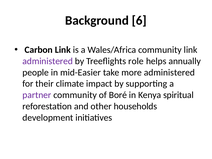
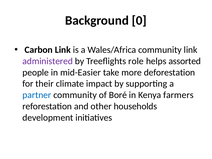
6: 6 -> 0
annually: annually -> assorted
more administered: administered -> deforestation
partner colour: purple -> blue
spiritual: spiritual -> farmers
